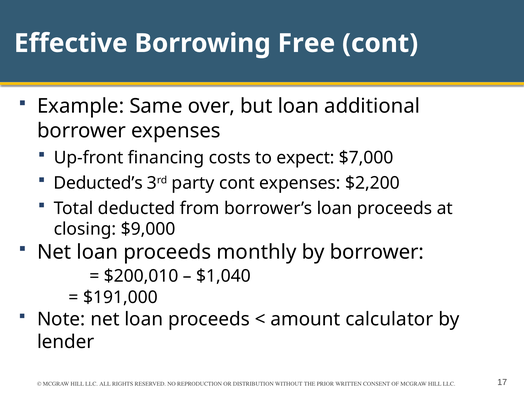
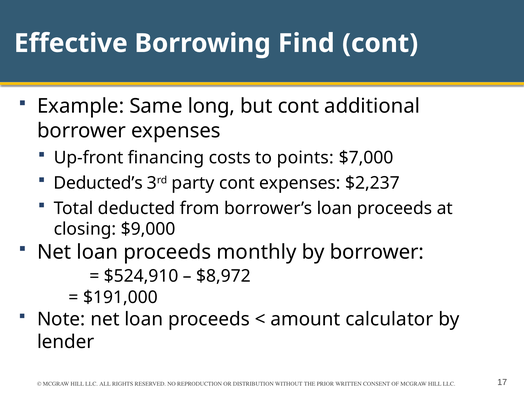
Free: Free -> Find
over: over -> long
but loan: loan -> cont
expect: expect -> points
$2,200: $2,200 -> $2,237
$200,010: $200,010 -> $524,910
$1,040: $1,040 -> $8,972
